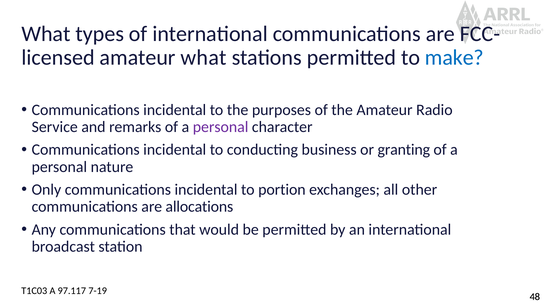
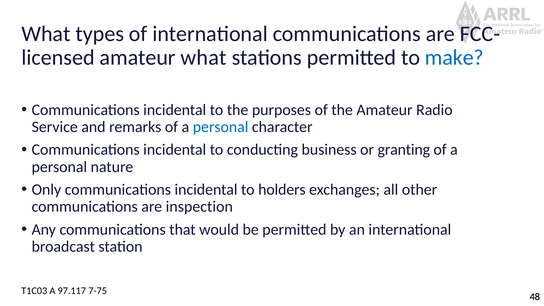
personal at (221, 127) colour: purple -> blue
portion: portion -> holders
allocations: allocations -> inspection
7-19: 7-19 -> 7-75
